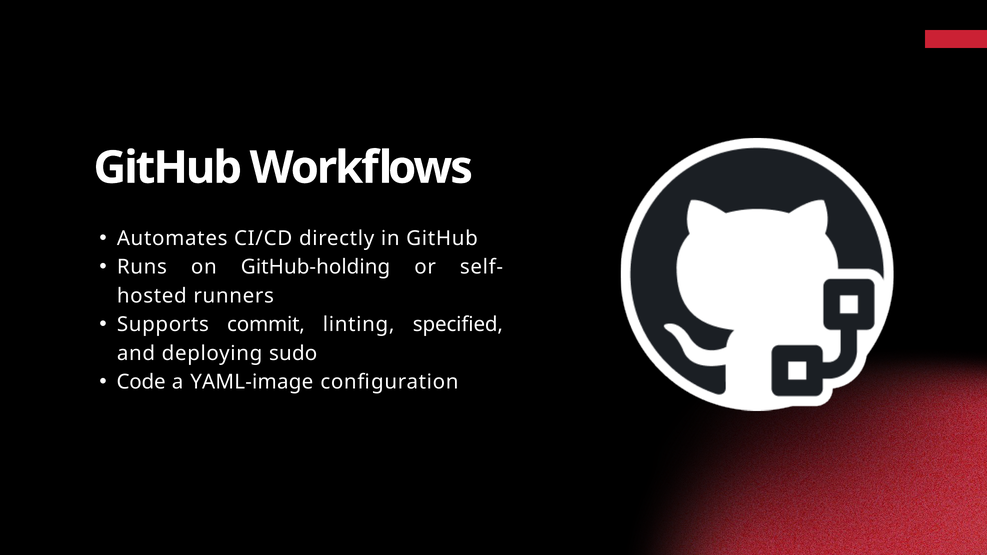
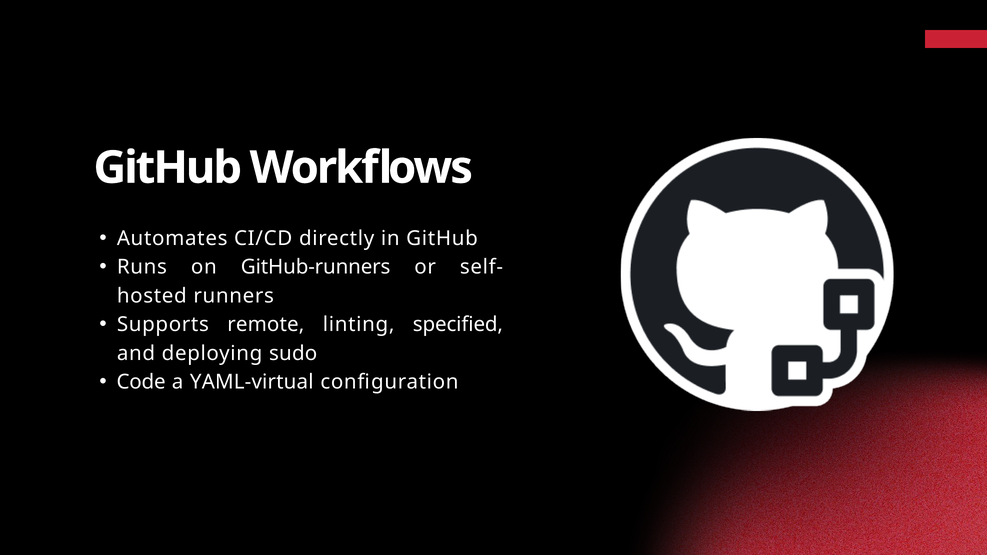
GitHub-holding: GitHub-holding -> GitHub-runners
commit: commit -> remote
YAML-image: YAML-image -> YAML-virtual
